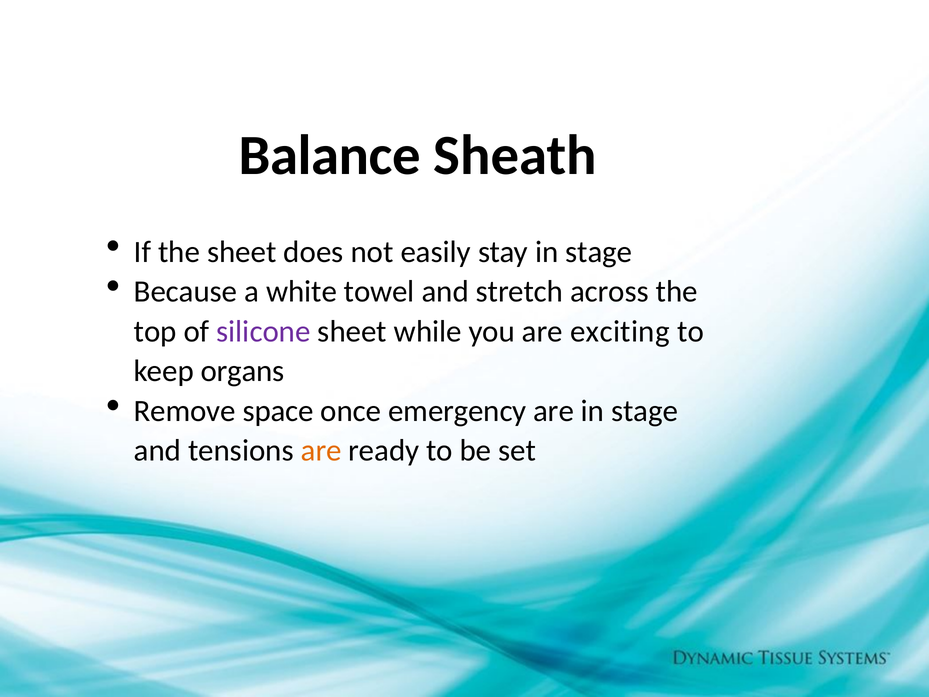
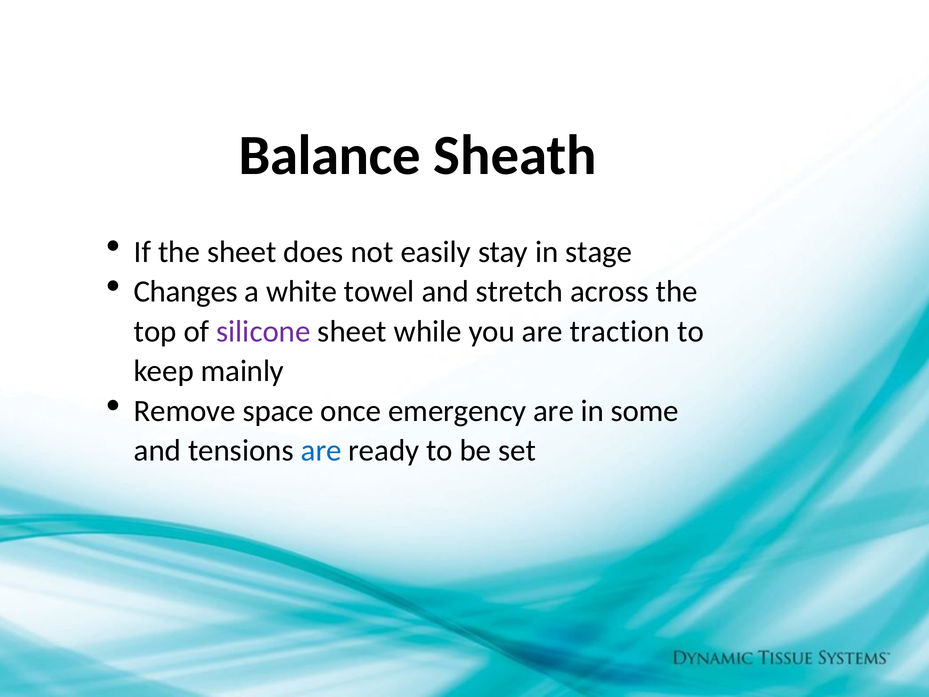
Because: Because -> Changes
exciting: exciting -> traction
organs: organs -> mainly
are in stage: stage -> some
are at (321, 450) colour: orange -> blue
